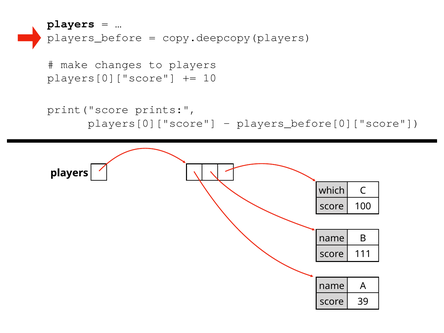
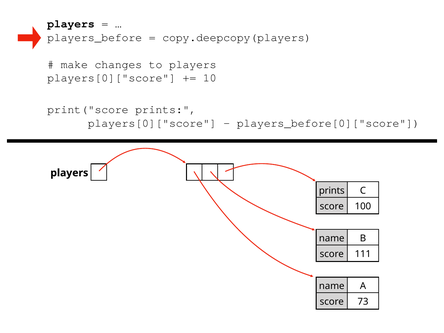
which at (332, 191): which -> prints
39: 39 -> 73
